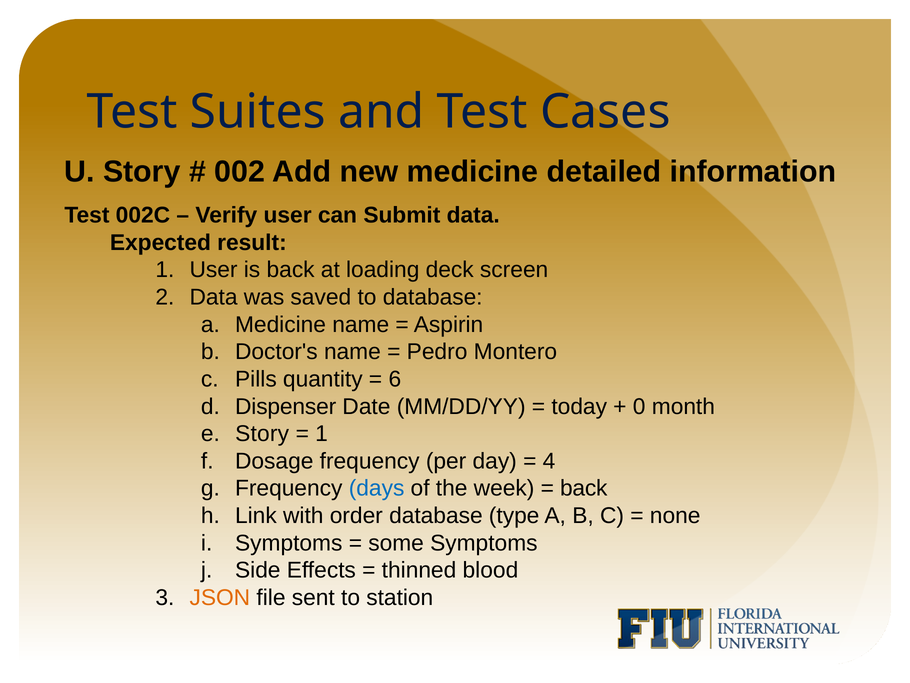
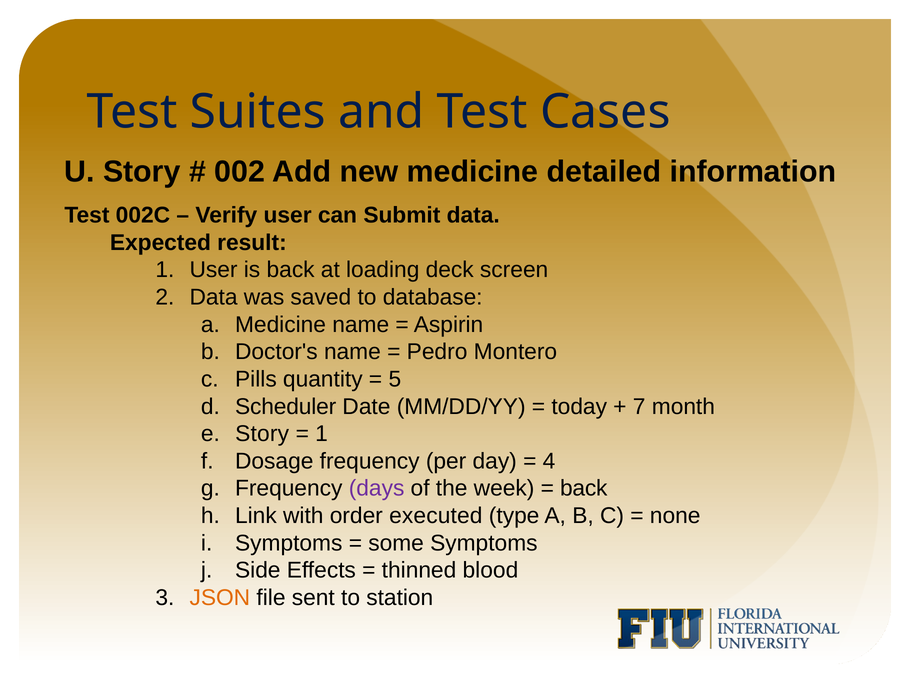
6: 6 -> 5
Dispenser: Dispenser -> Scheduler
0: 0 -> 7
days colour: blue -> purple
order database: database -> executed
